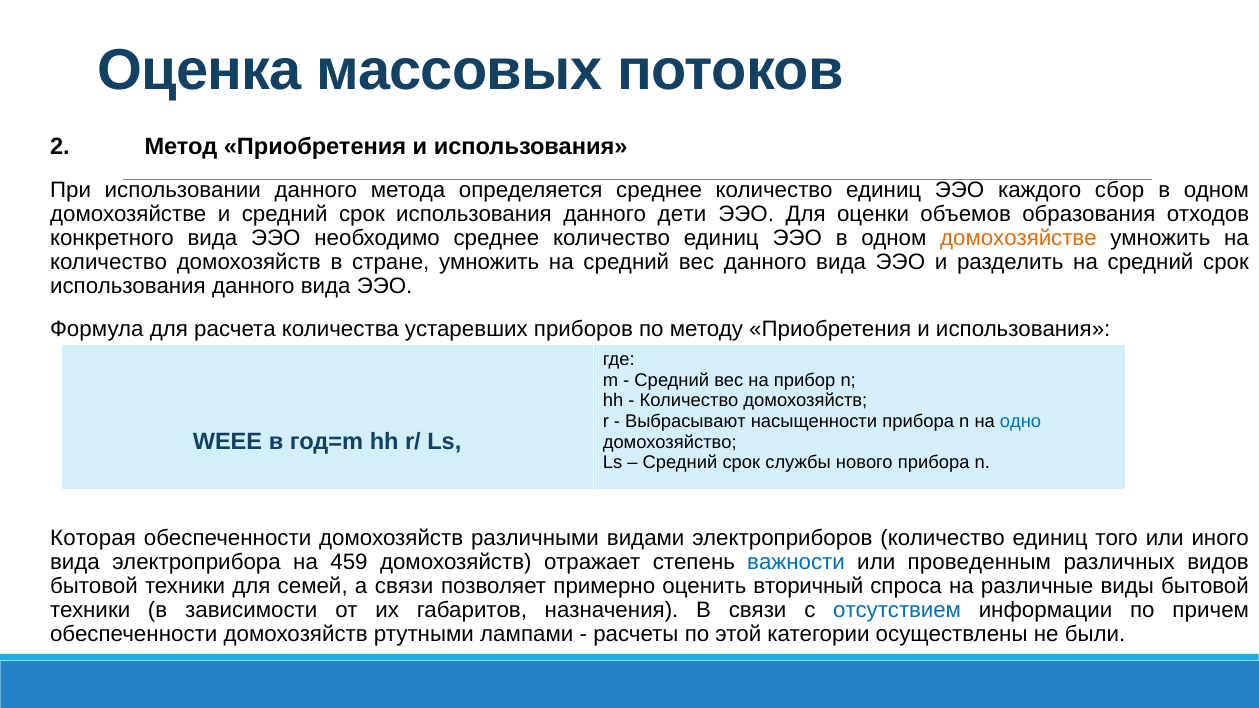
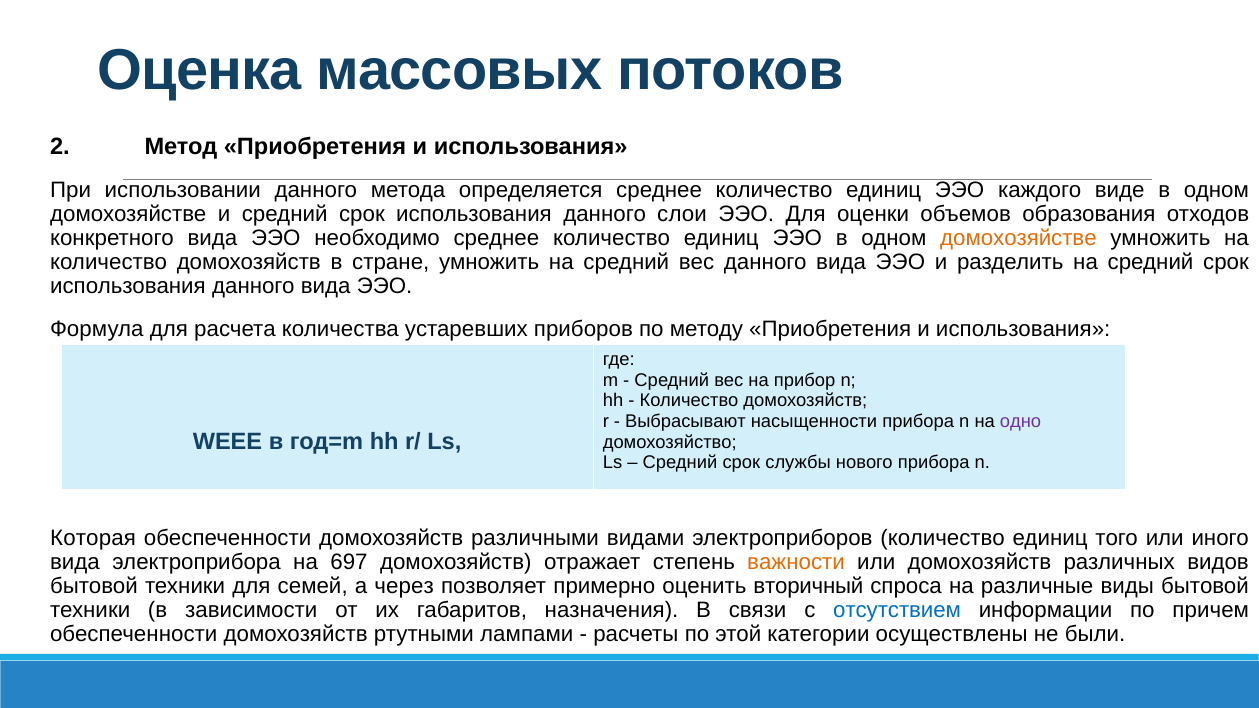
сбор: сбор -> виде
дети: дети -> слои
одно colour: blue -> purple
459: 459 -> 697
важности colour: blue -> orange
или проведенным: проведенным -> домохозяйств
а связи: связи -> через
